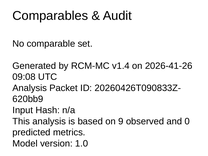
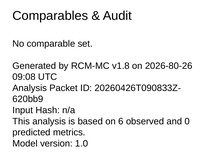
v1.4: v1.4 -> v1.8
2026-41-26: 2026-41-26 -> 2026-80-26
9: 9 -> 6
